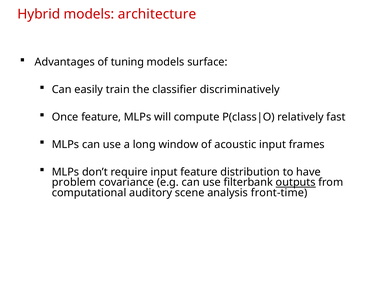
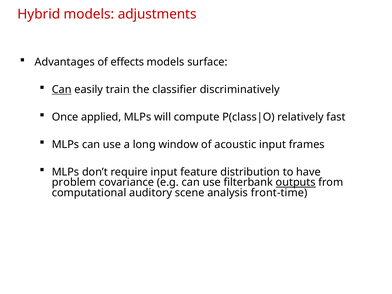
architecture: architecture -> adjustments
tuning: tuning -> effects
Can at (62, 90) underline: none -> present
Once feature: feature -> applied
